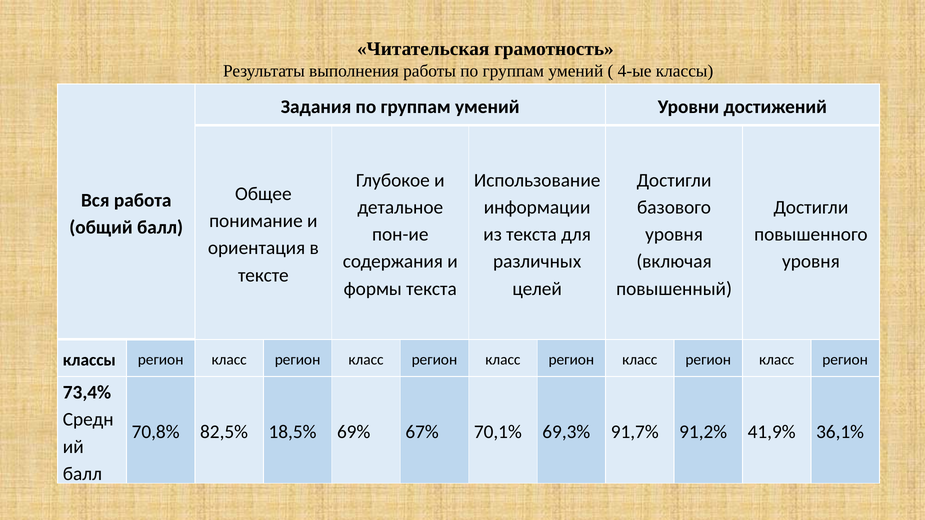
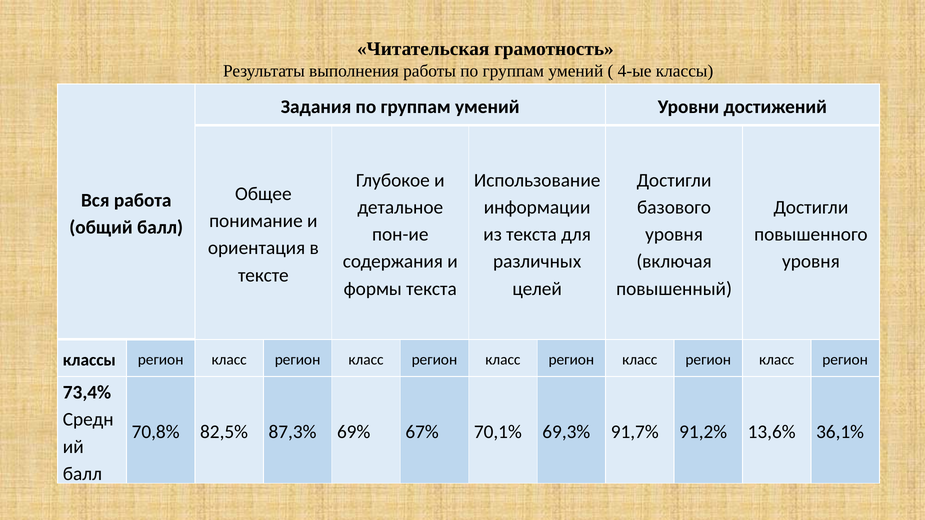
18,5%: 18,5% -> 87,3%
41,9%: 41,9% -> 13,6%
